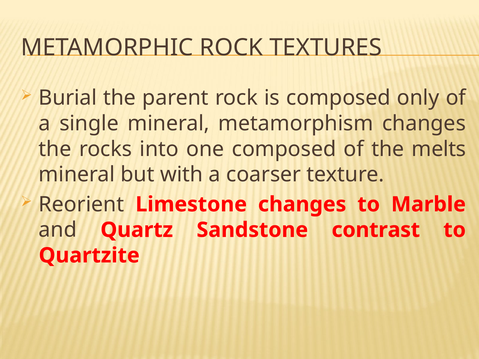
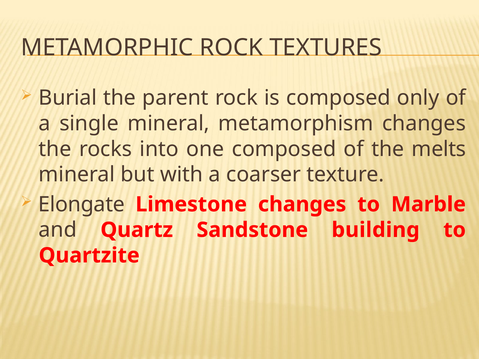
Reorient: Reorient -> Elongate
contrast: contrast -> building
